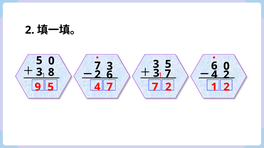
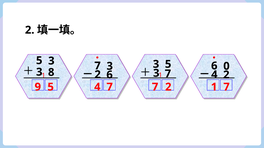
0 at (51, 61): 0 -> 3
1 2: 2 -> 7
